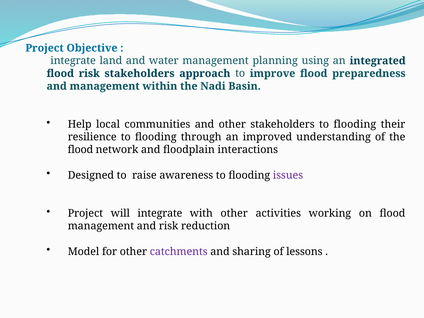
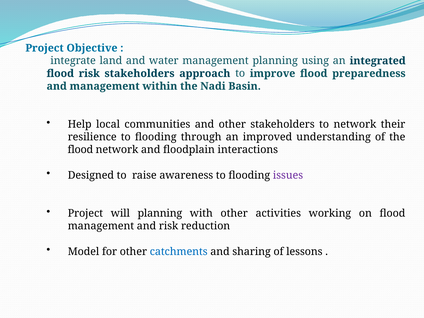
stakeholders to flooding: flooding -> network
will integrate: integrate -> planning
catchments colour: purple -> blue
